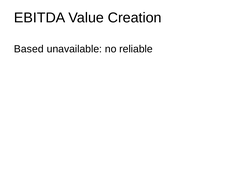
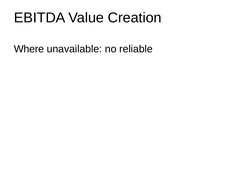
Based: Based -> Where
